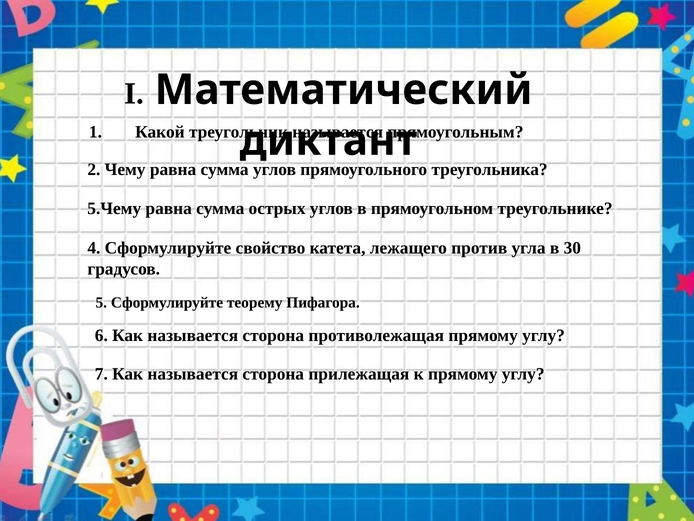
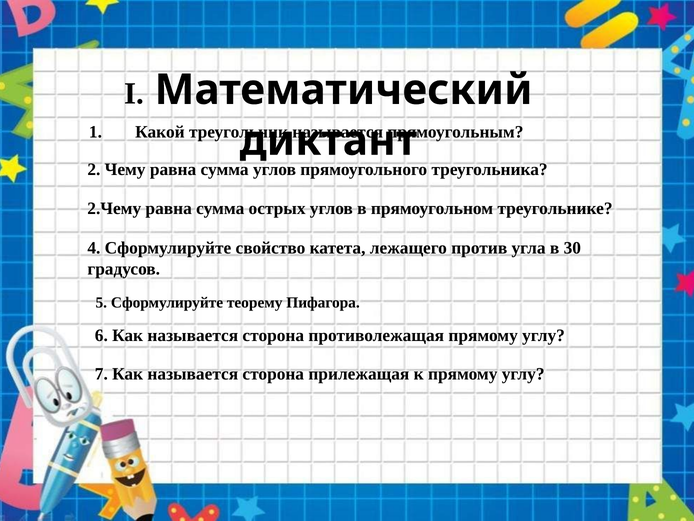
5.Чему: 5.Чему -> 2.Чему
